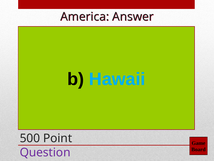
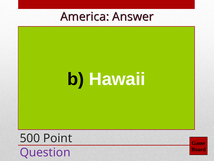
Hawaii colour: light blue -> white
